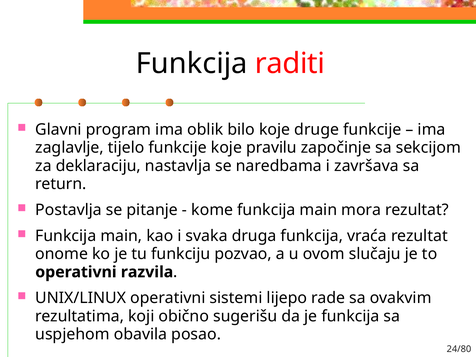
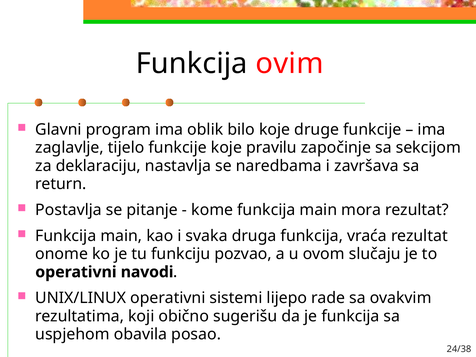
raditi: raditi -> ovim
razvila: razvila -> navodi
24/80: 24/80 -> 24/38
